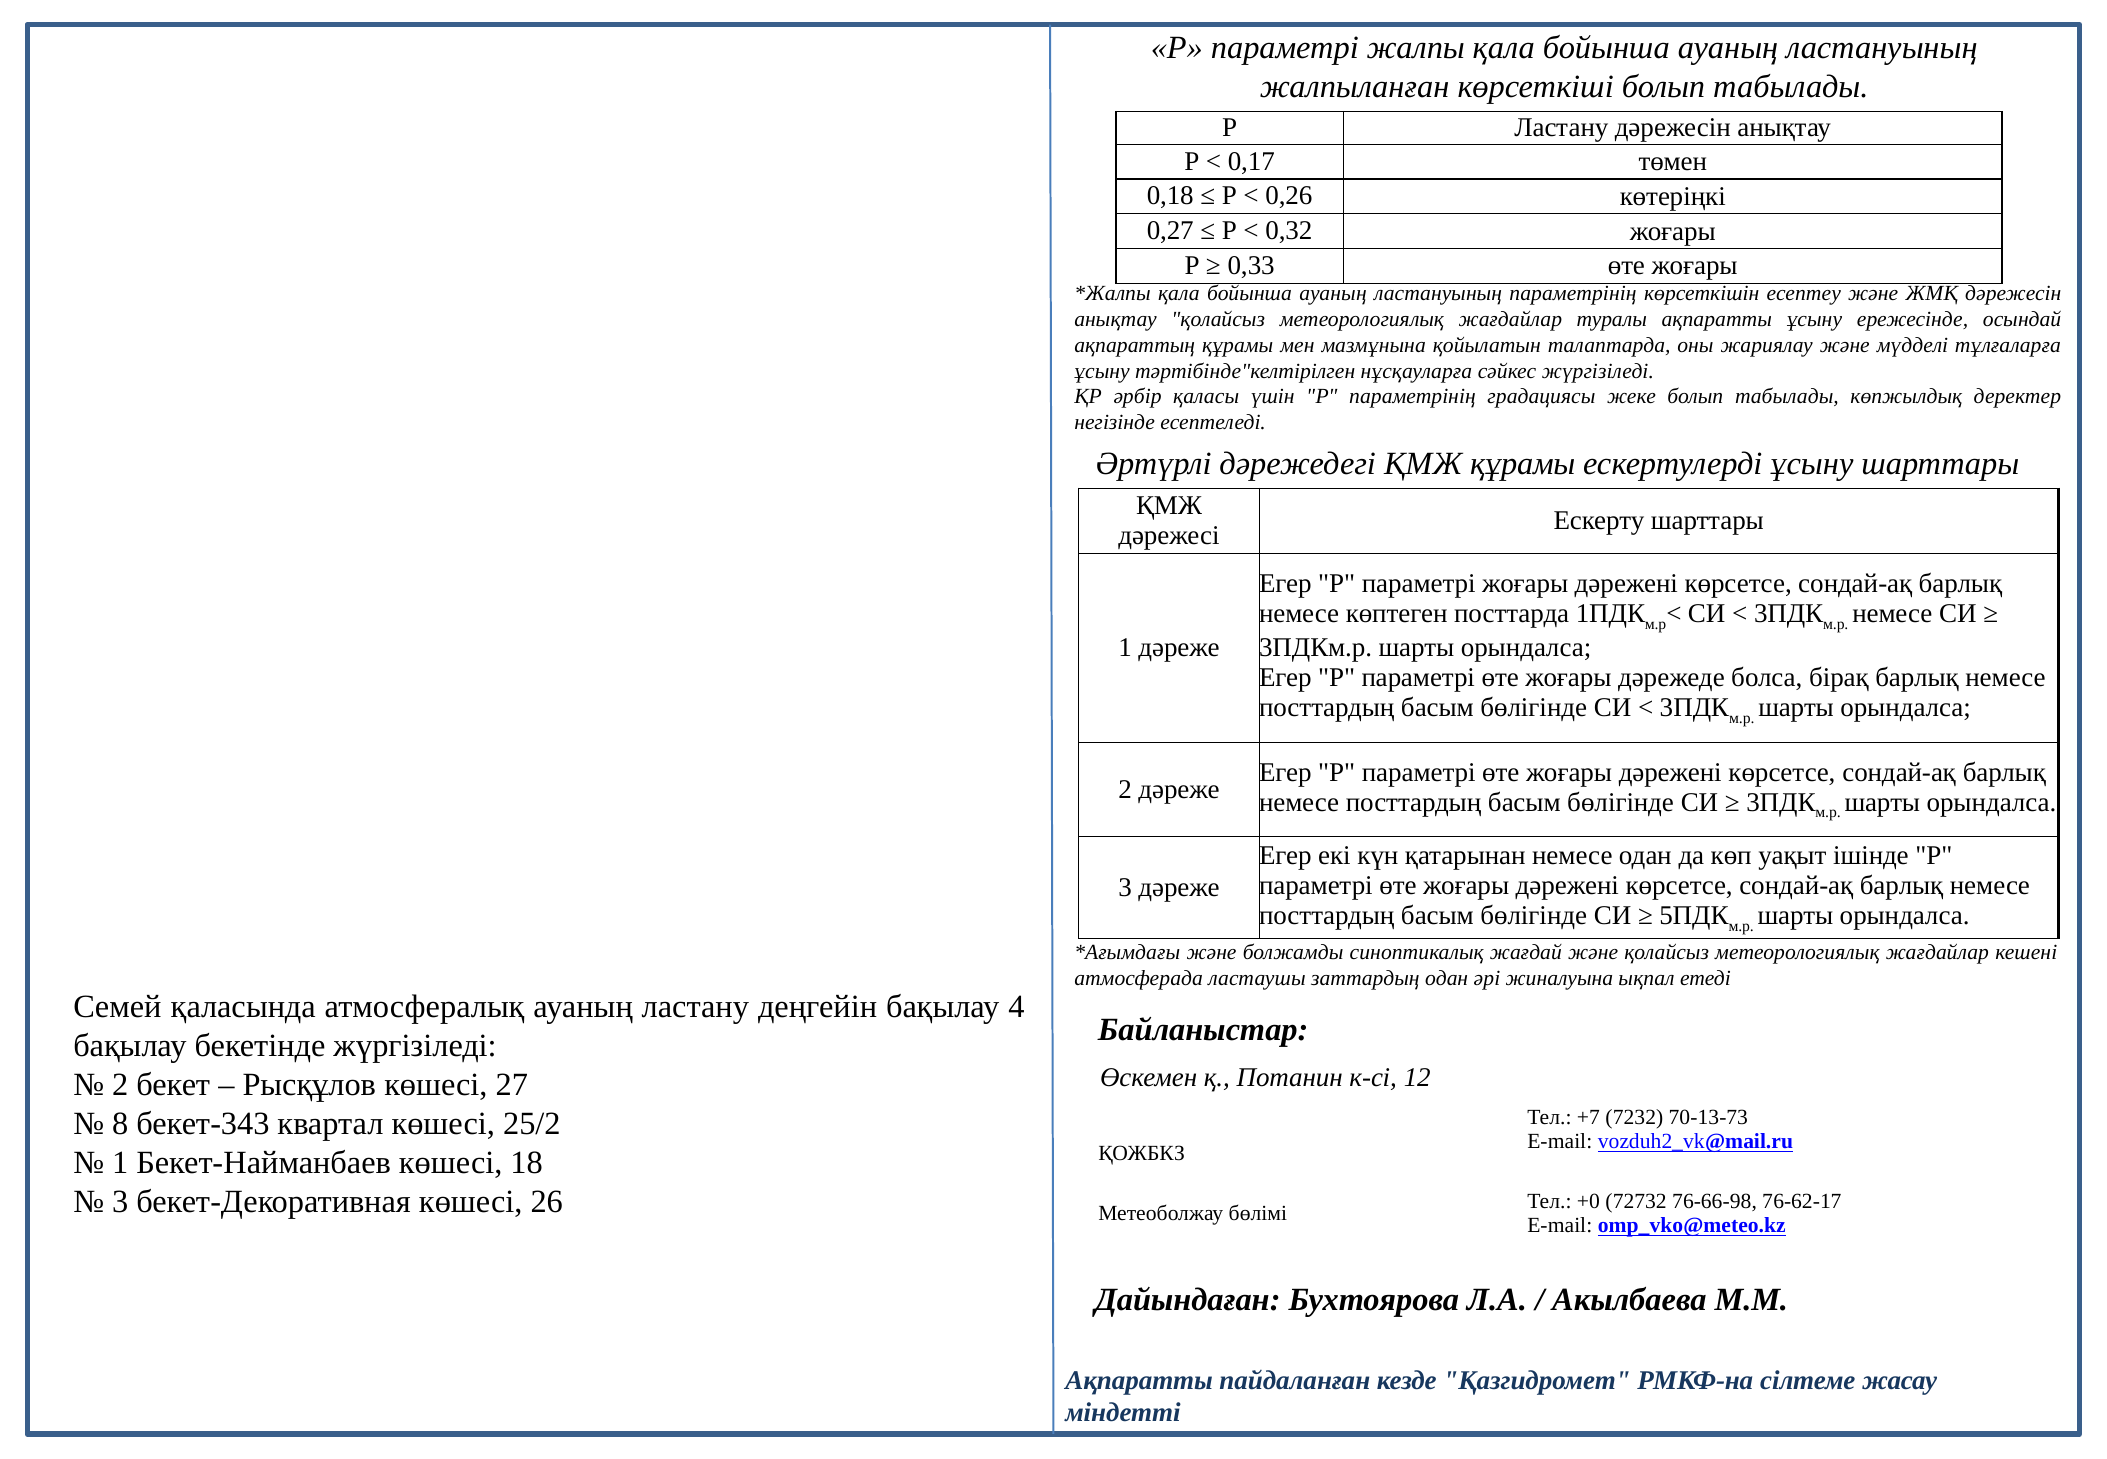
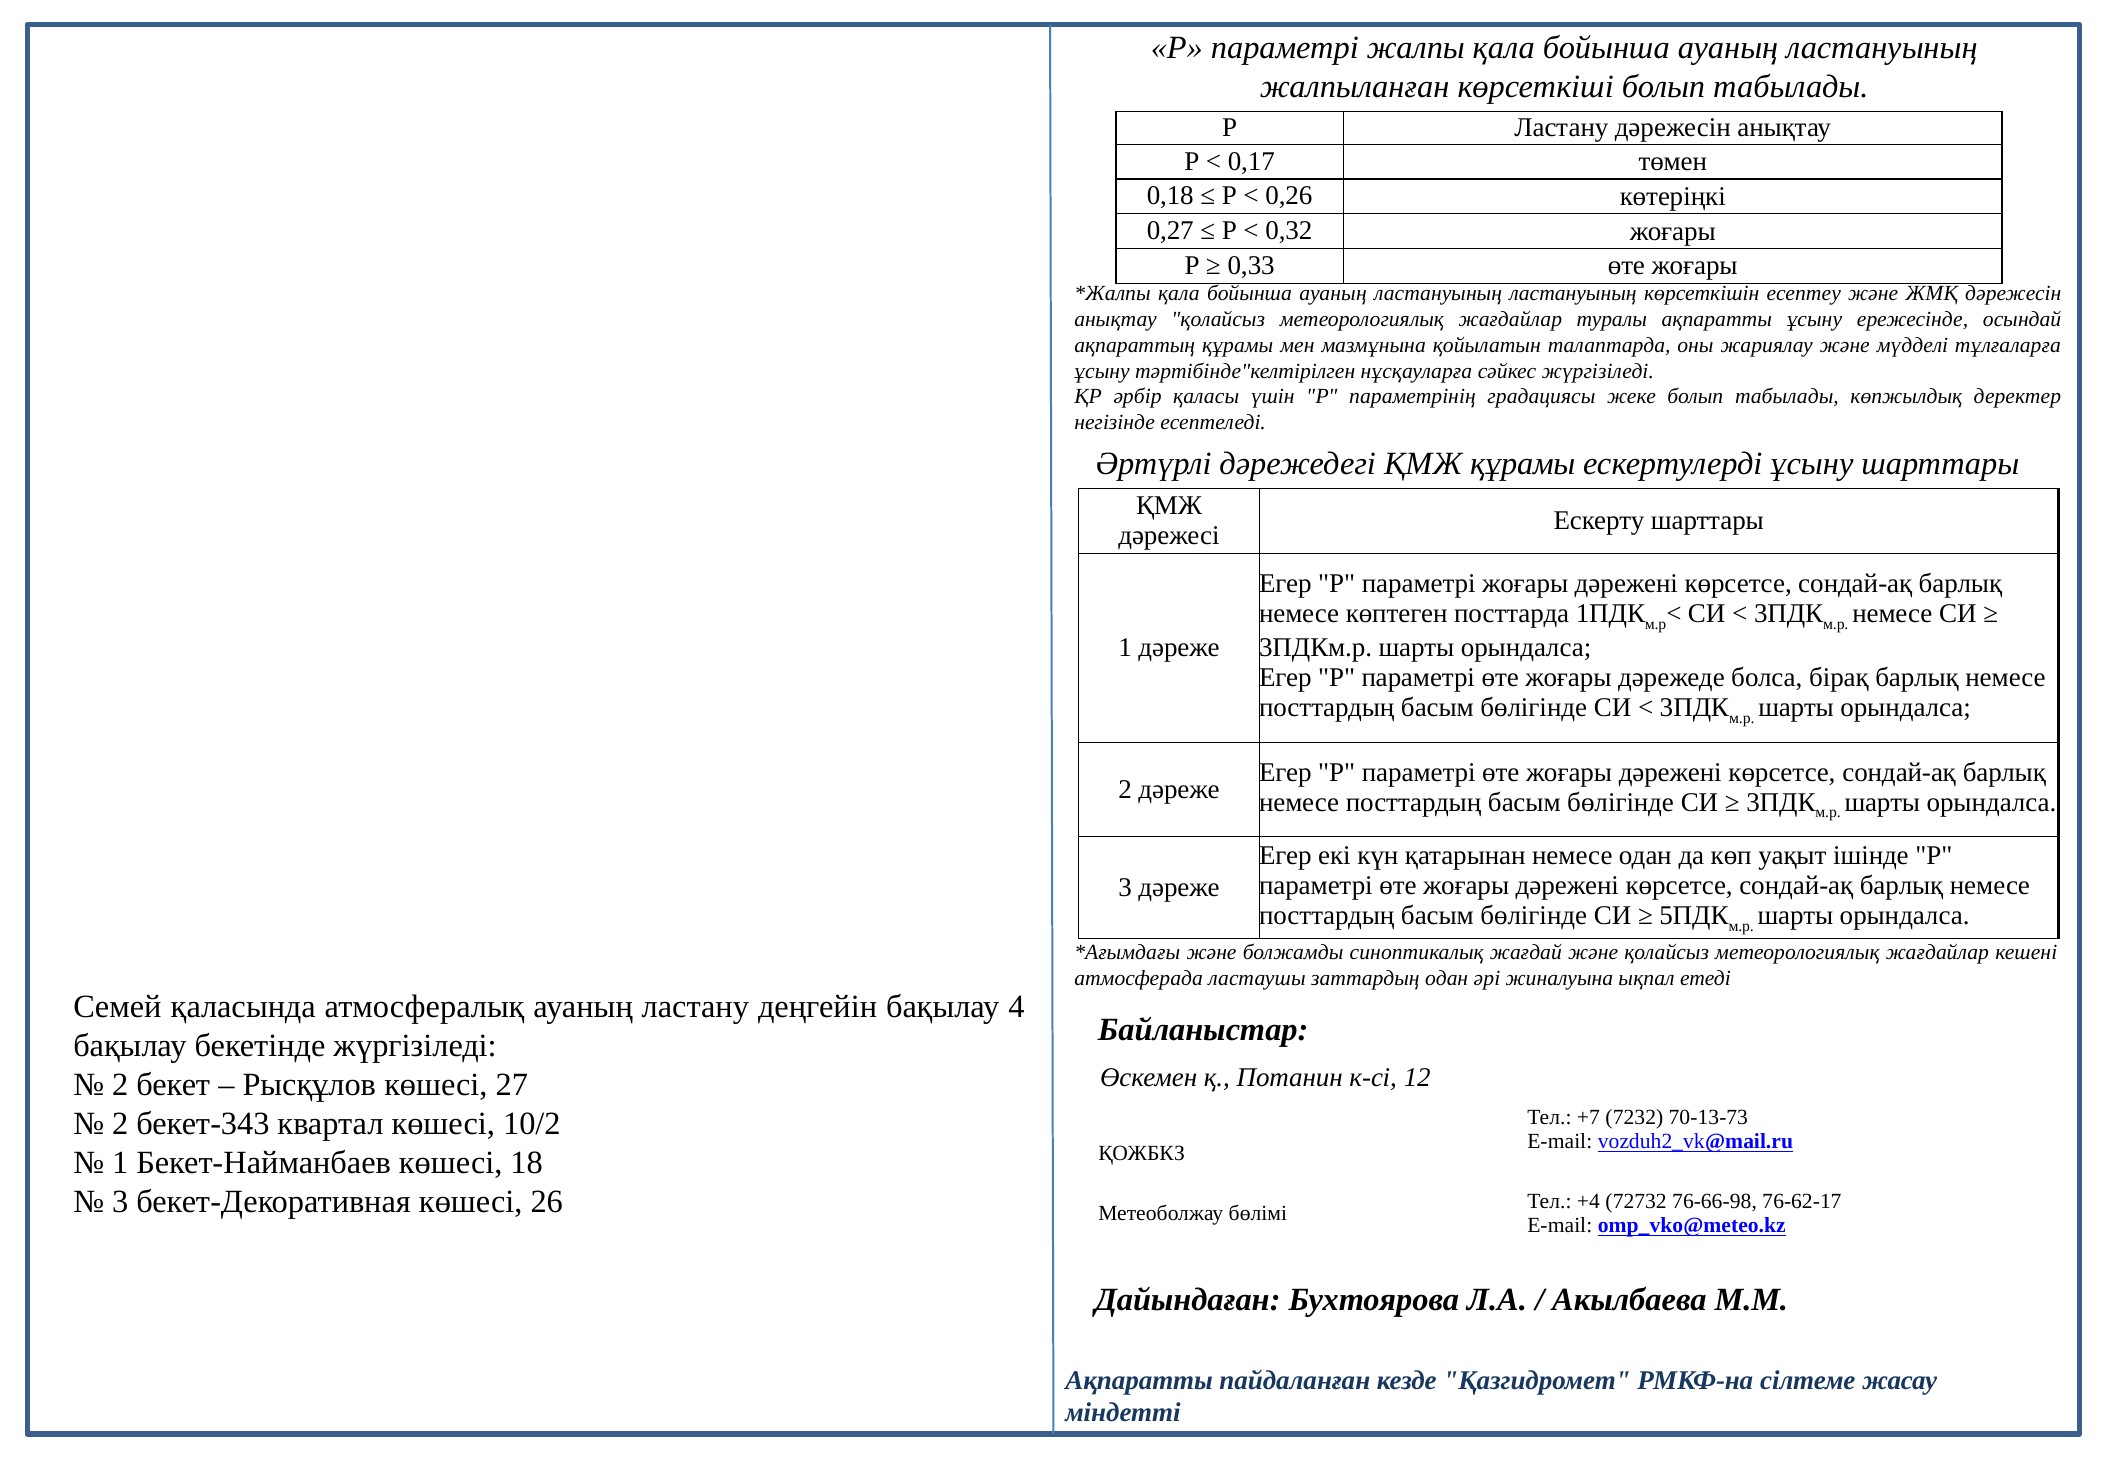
ластануының параметрінің: параметрінің -> ластануының
8 at (120, 1124): 8 -> 2
25/2: 25/2 -> 10/2
+0: +0 -> +4
